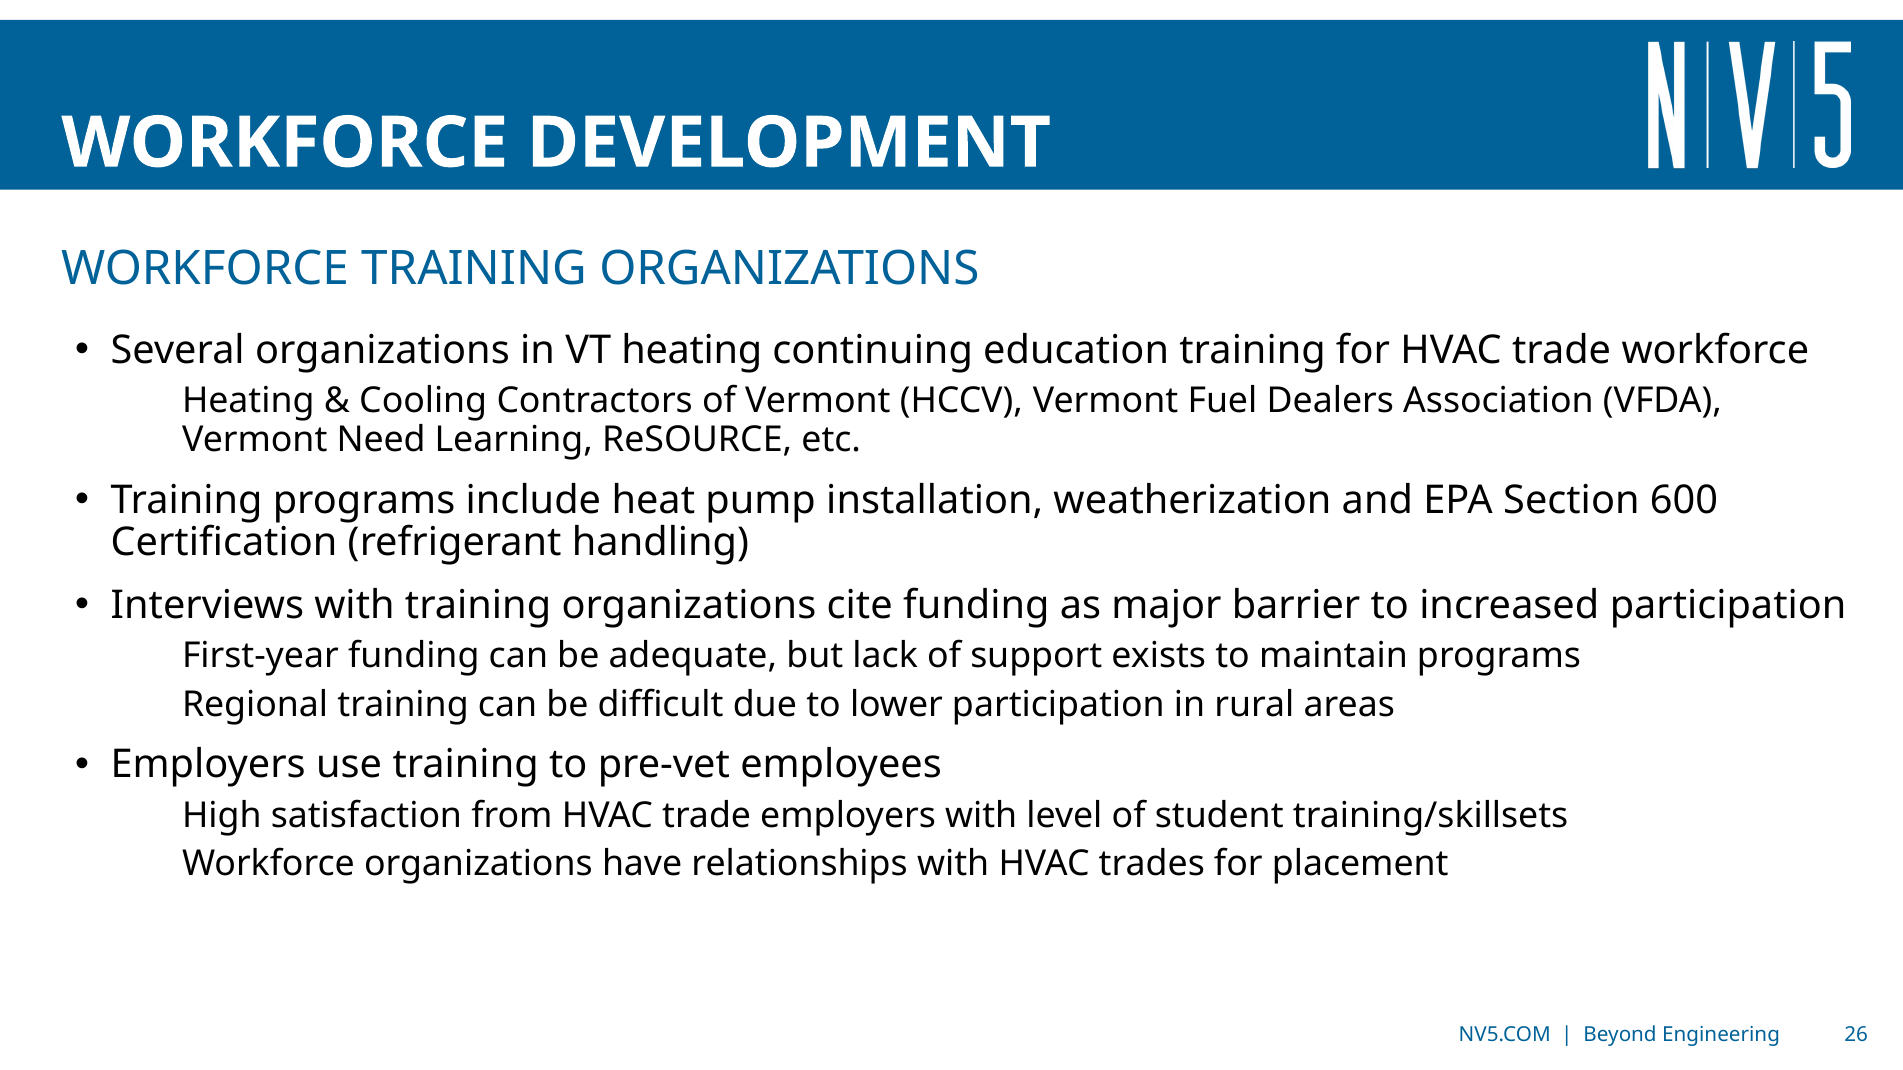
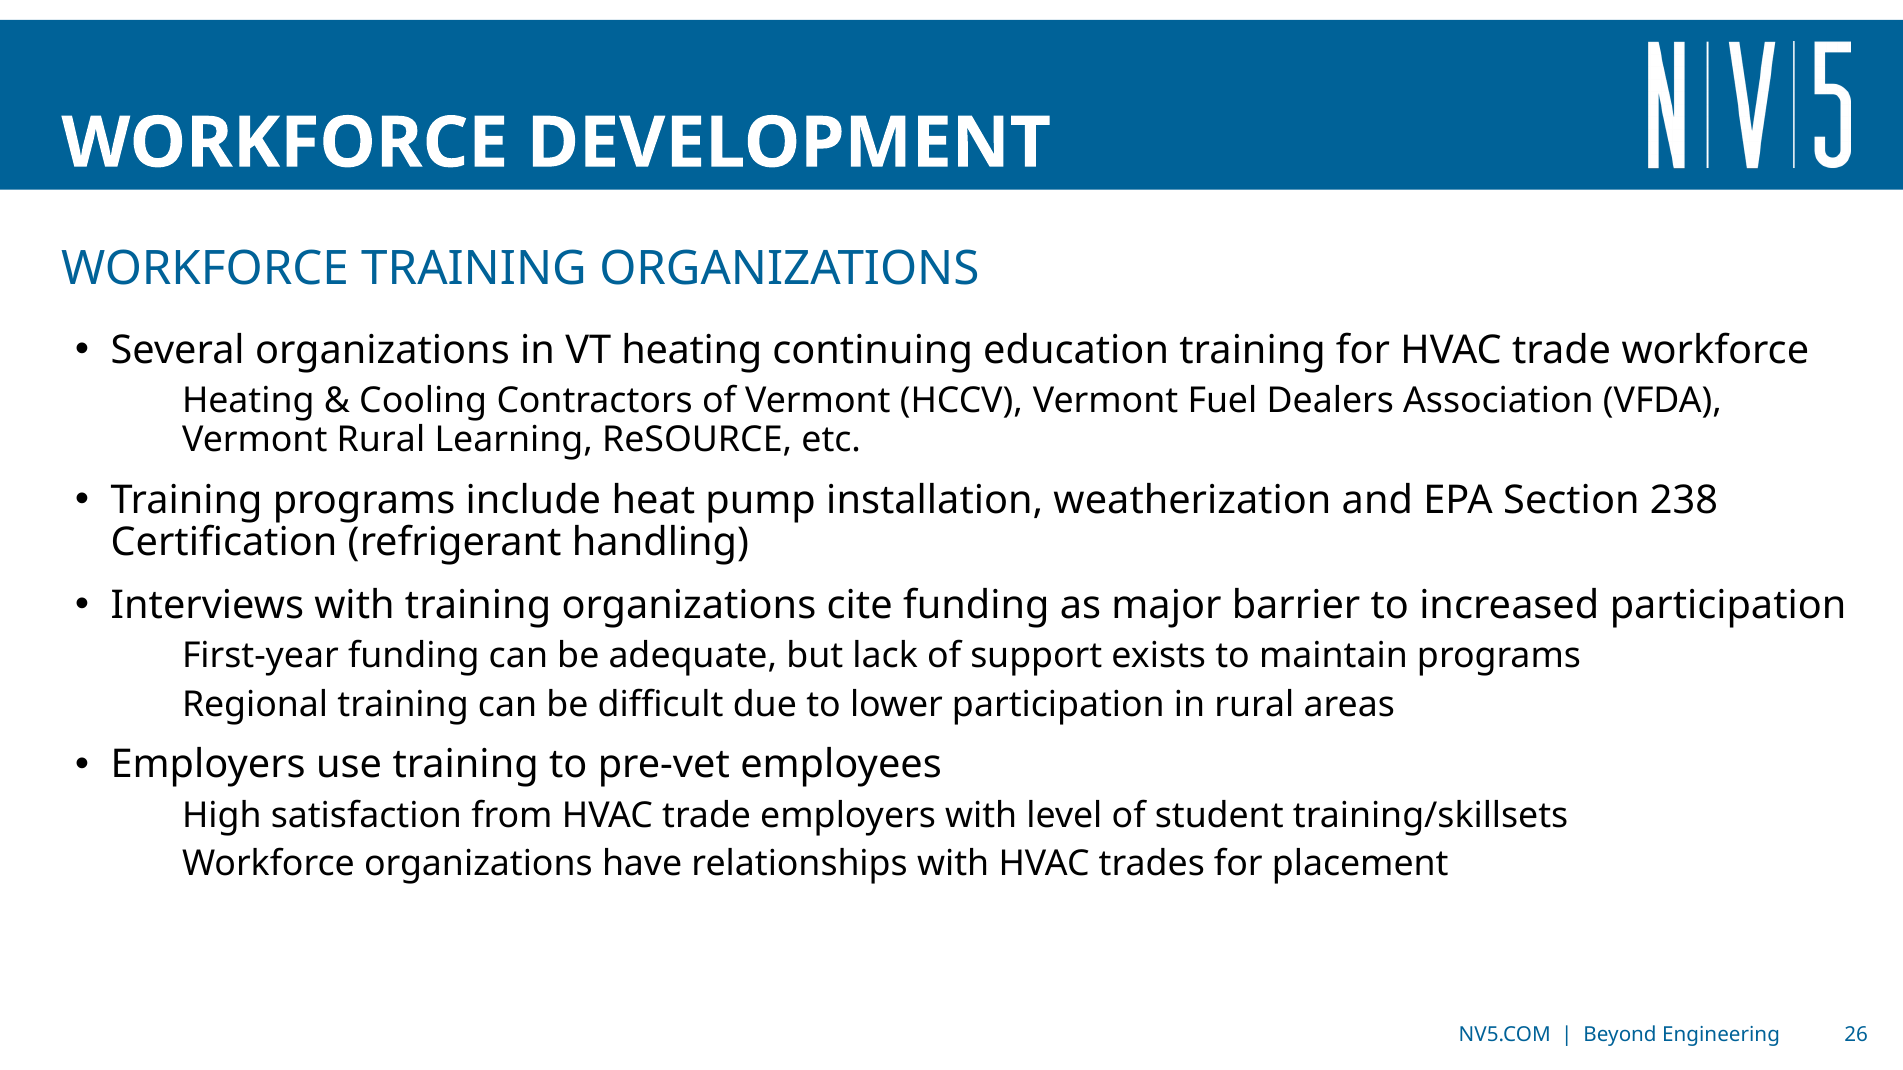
Vermont Need: Need -> Rural
600: 600 -> 238
